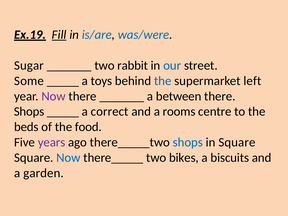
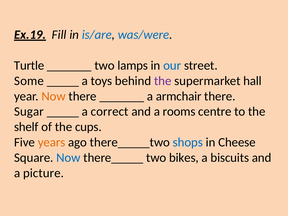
Fill underline: present -> none
Sugar: Sugar -> Turtle
rabbit: rabbit -> lamps
the at (163, 81) colour: blue -> purple
left: left -> hall
Now at (54, 96) colour: purple -> orange
between: between -> armchair
Shops at (29, 112): Shops -> Sugar
beds: beds -> shelf
food: food -> cups
years colour: purple -> orange
in Square: Square -> Cheese
garden: garden -> picture
